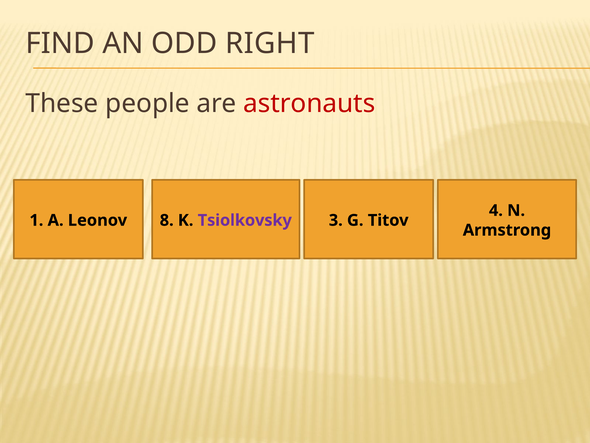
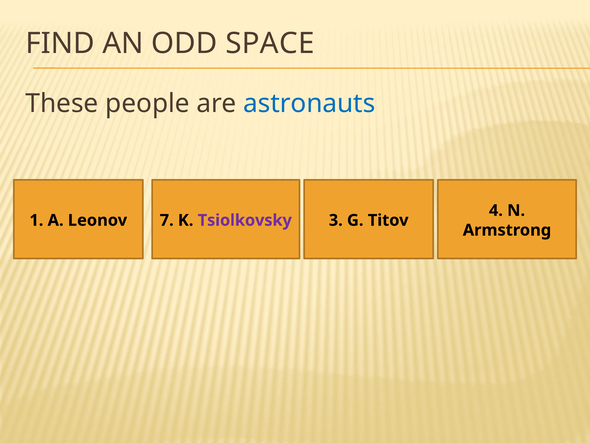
RIGHT: RIGHT -> SPACE
astronauts colour: red -> blue
8: 8 -> 7
